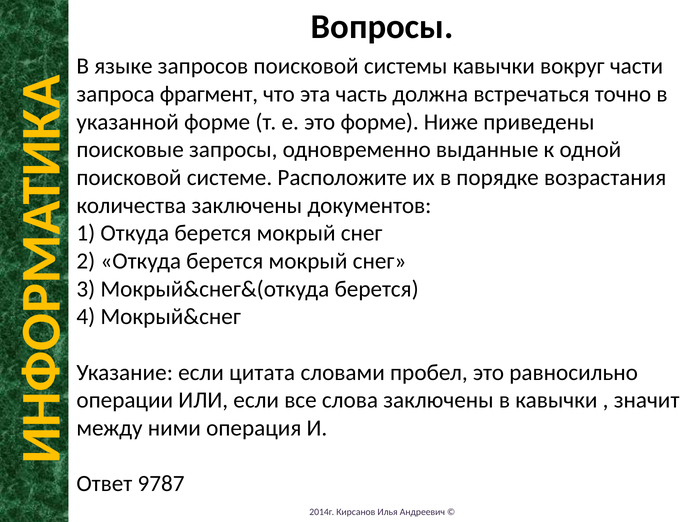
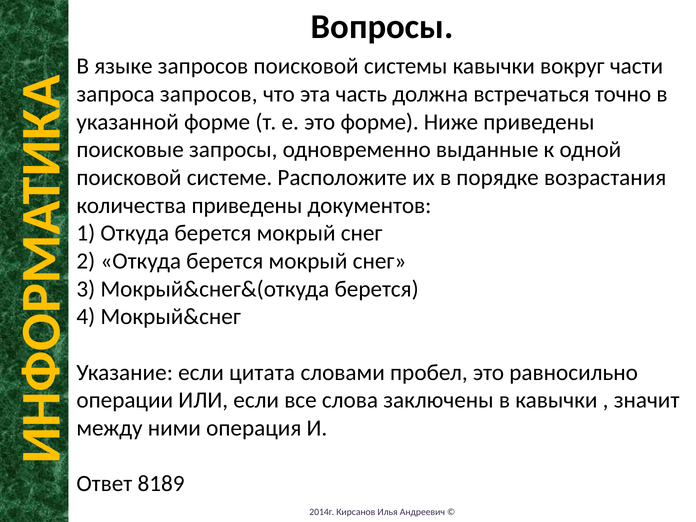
запроса фрагмент: фрагмент -> запросов
количества заключены: заключены -> приведены
9787: 9787 -> 8189
